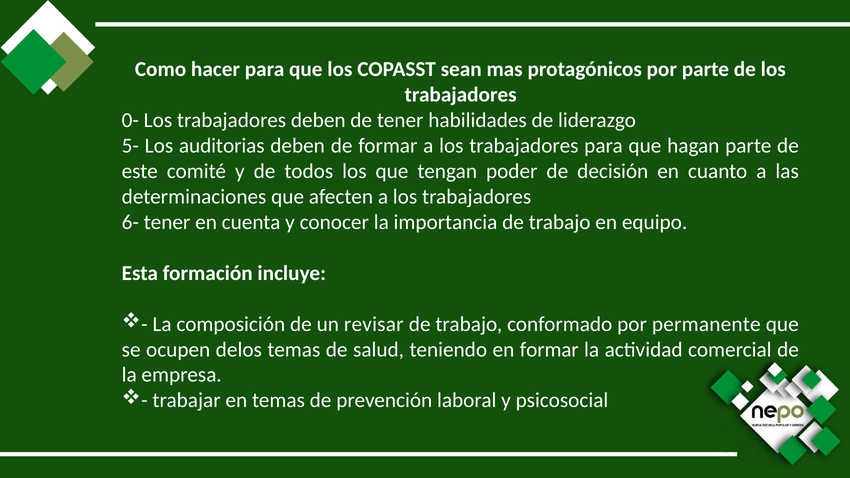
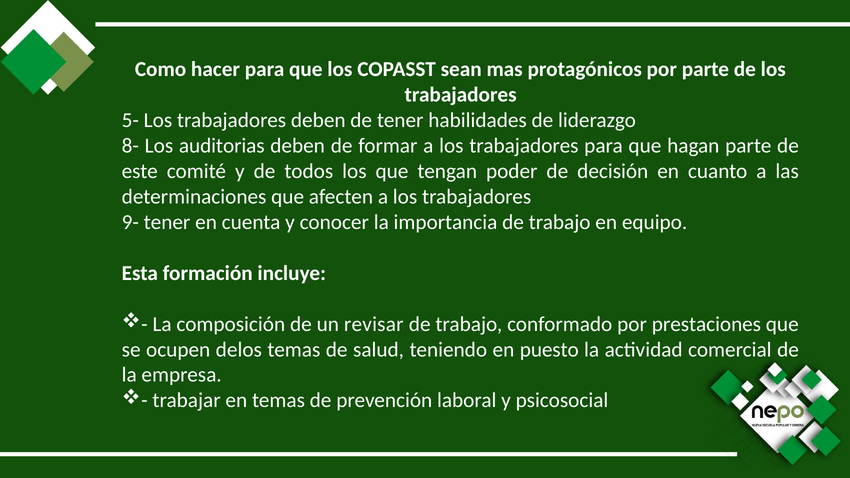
0-: 0- -> 5-
5-: 5- -> 8-
6-: 6- -> 9-
permanente: permanente -> prestaciones
en formar: formar -> puesto
